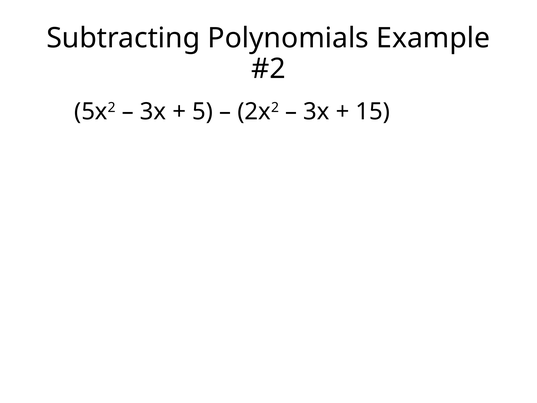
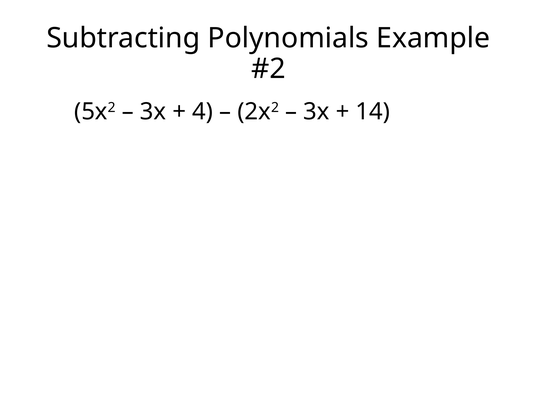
5: 5 -> 4
15: 15 -> 14
